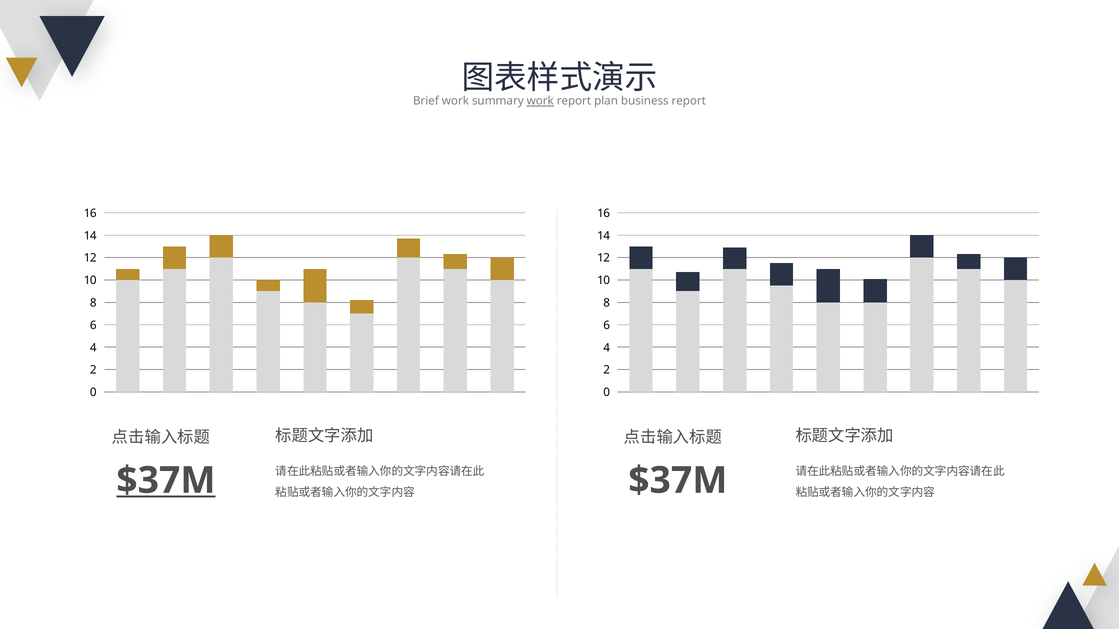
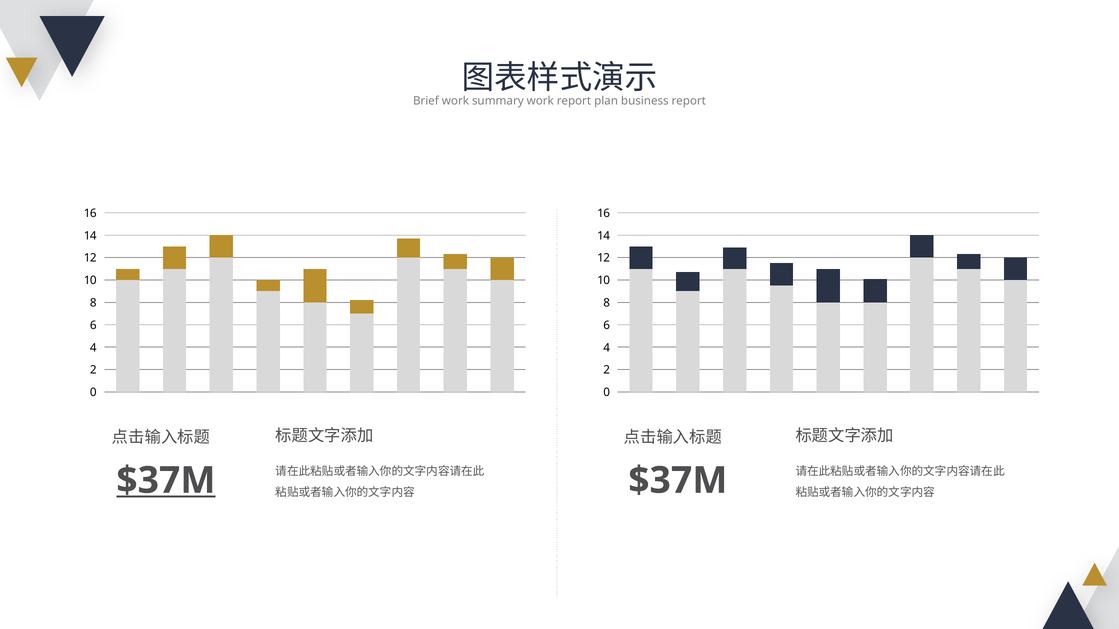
work at (540, 101) underline: present -> none
